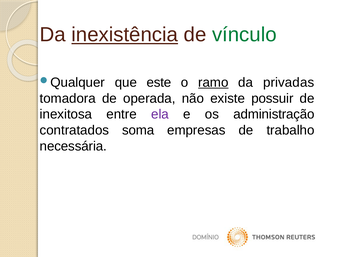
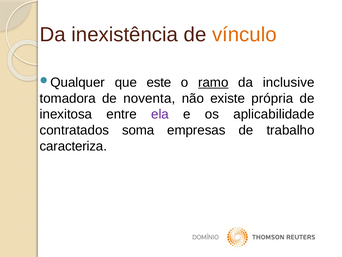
inexistência underline: present -> none
vínculo colour: green -> orange
privadas: privadas -> inclusive
operada: operada -> noventa
possuir: possuir -> própria
administração: administração -> aplicabilidade
necessária: necessária -> caracteriza
